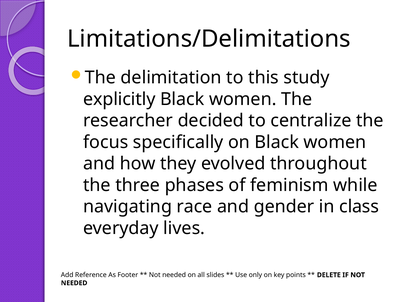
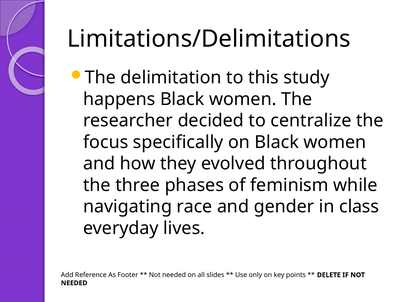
explicitly: explicitly -> happens
